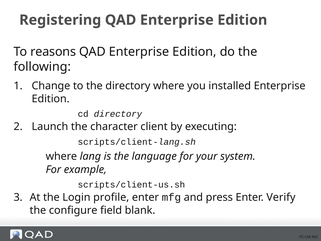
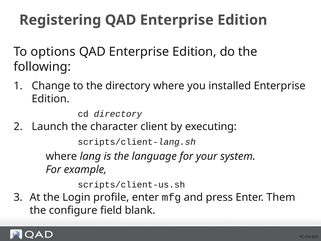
reasons: reasons -> options
Verify: Verify -> Them
